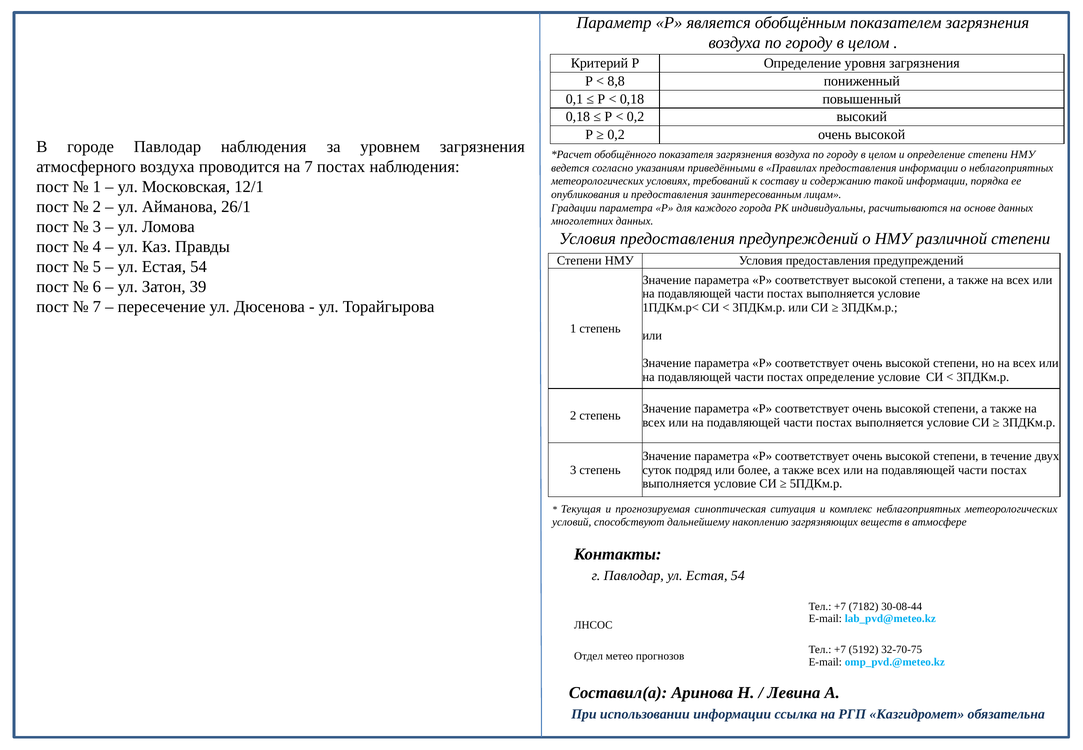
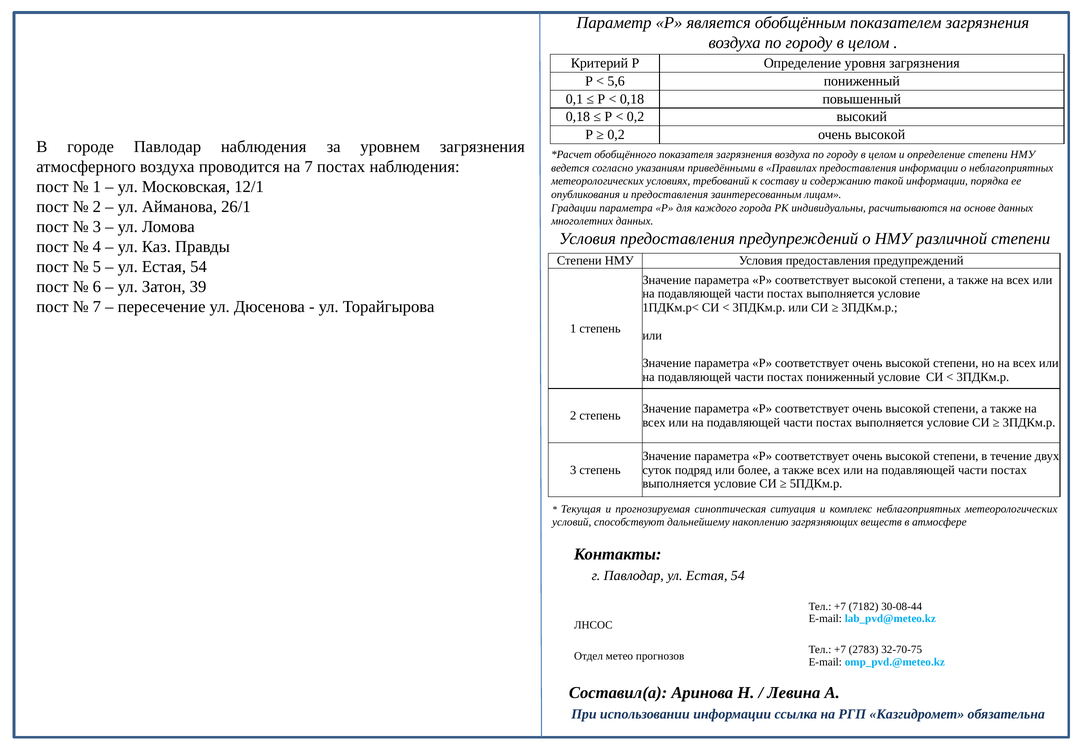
8,8: 8,8 -> 5,6
постах определение: определение -> пониженный
5192: 5192 -> 2783
